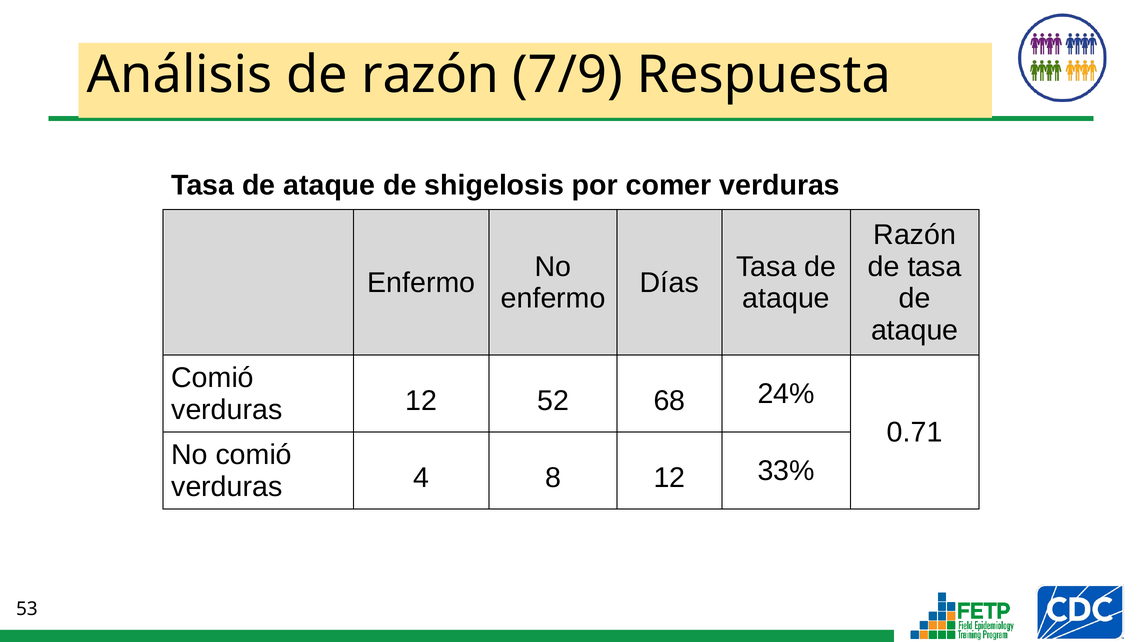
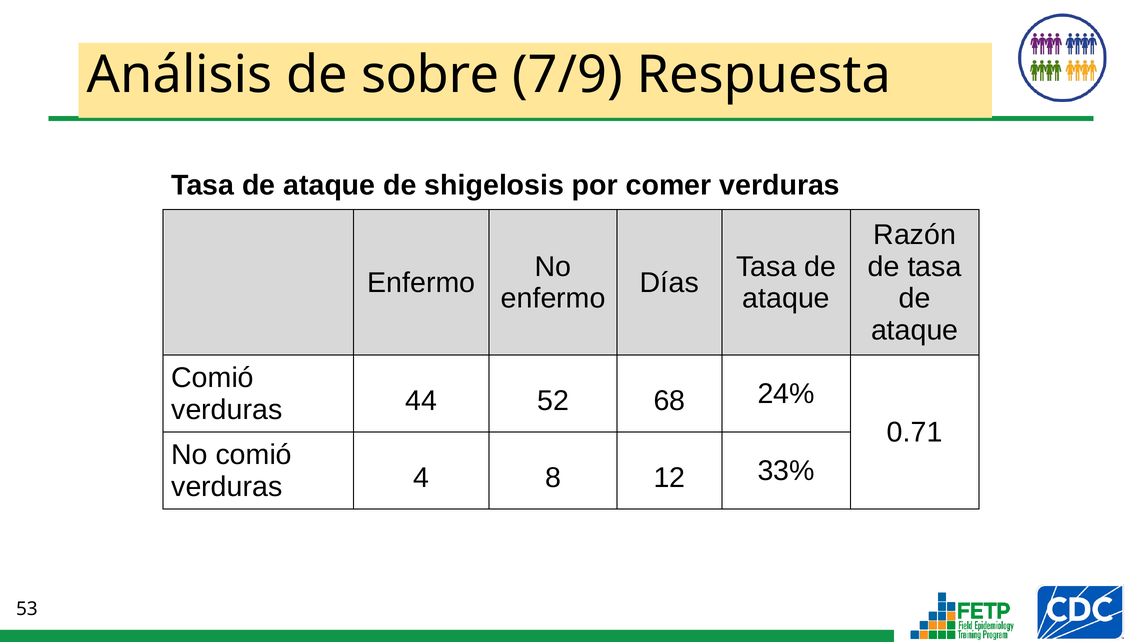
de razón: razón -> sobre
verduras 12: 12 -> 44
